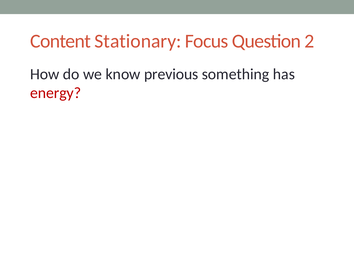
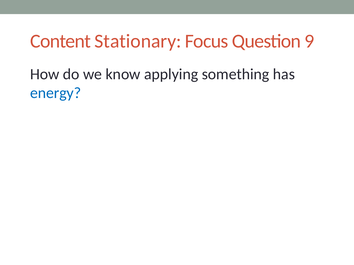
2: 2 -> 9
previous: previous -> applying
energy colour: red -> blue
